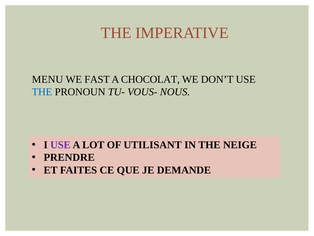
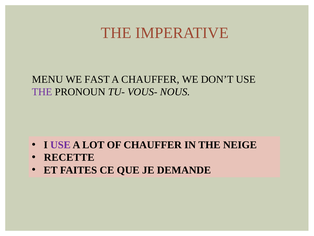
A CHOCOLAT: CHOCOLAT -> CHAUFFER
THE at (42, 92) colour: blue -> purple
OF UTILISANT: UTILISANT -> CHAUFFER
PRENDRE: PRENDRE -> RECETTE
